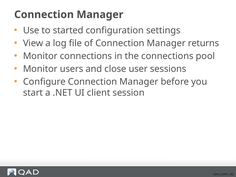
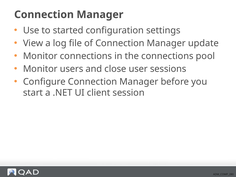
returns: returns -> update
